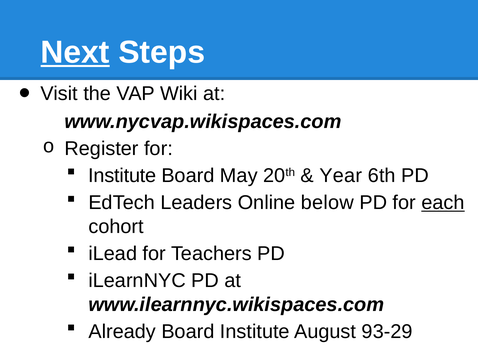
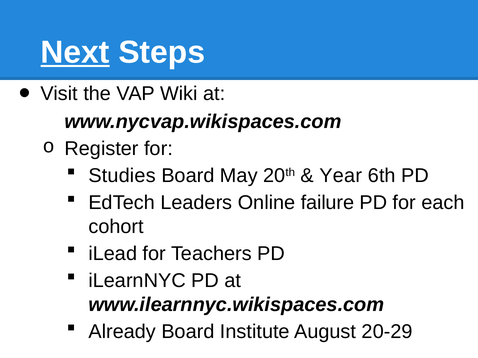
Institute at (122, 176): Institute -> Studies
below: below -> failure
each underline: present -> none
93-29: 93-29 -> 20-29
